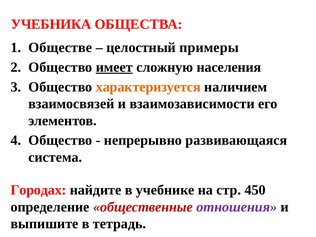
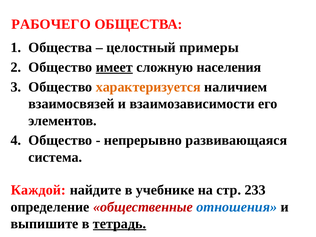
УЧЕБНИКА: УЧЕБНИКА -> РАБОЧЕГО
Обществе at (60, 48): Обществе -> Общества
Городах: Городах -> Каждой
450: 450 -> 233
отношения colour: purple -> blue
тетрадь underline: none -> present
